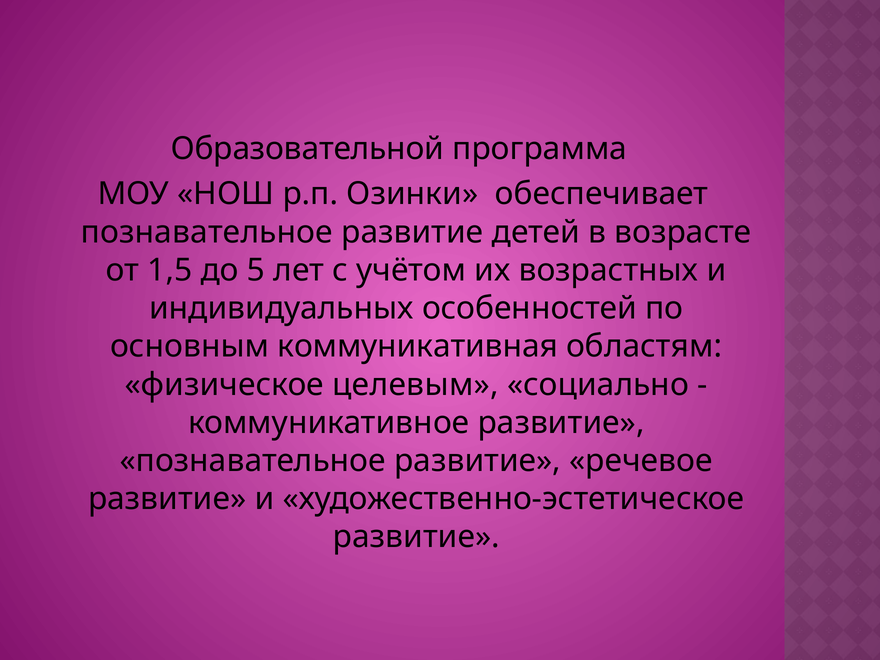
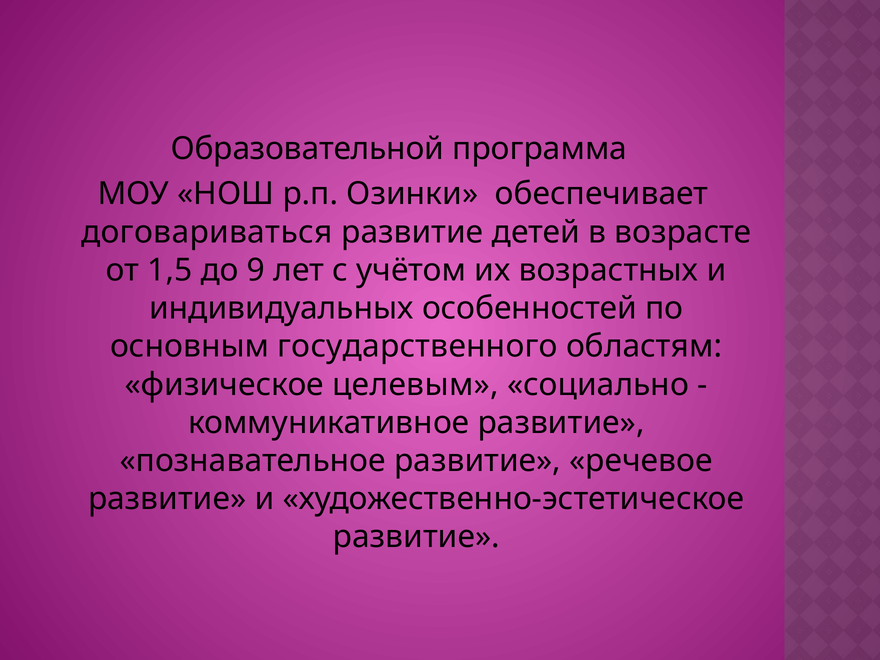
познавательное at (207, 232): познавательное -> договариваться
5: 5 -> 9
коммуникативная: коммуникативная -> государственного
